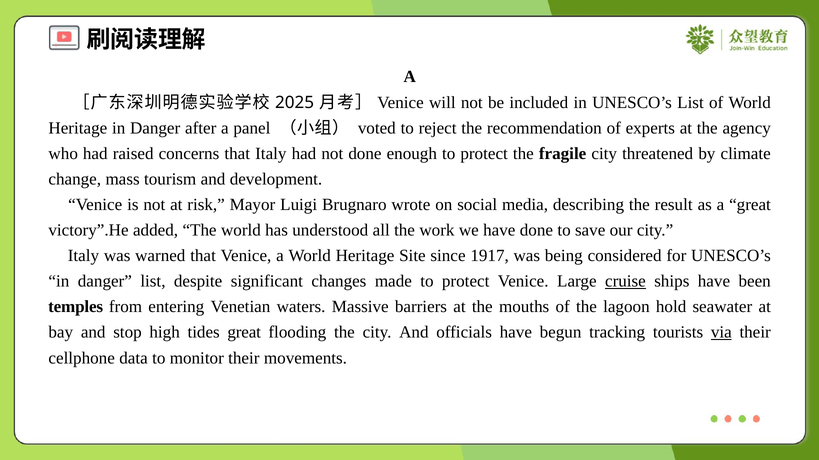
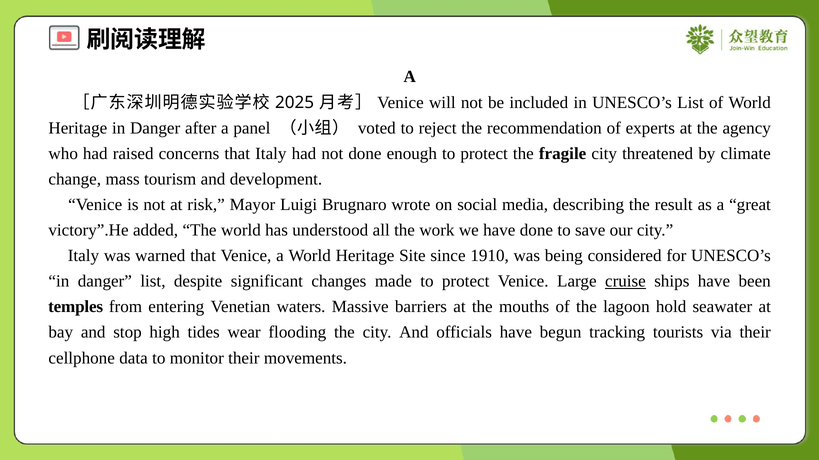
1917: 1917 -> 1910
tides great: great -> wear
via underline: present -> none
